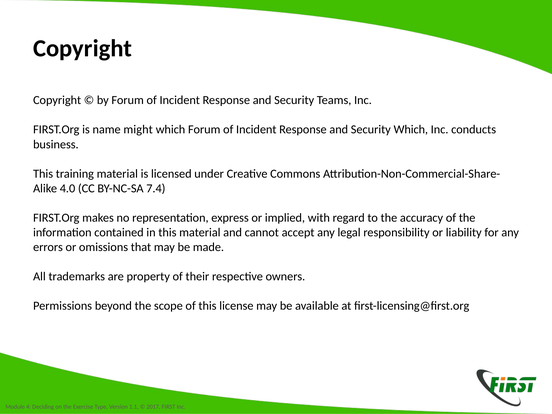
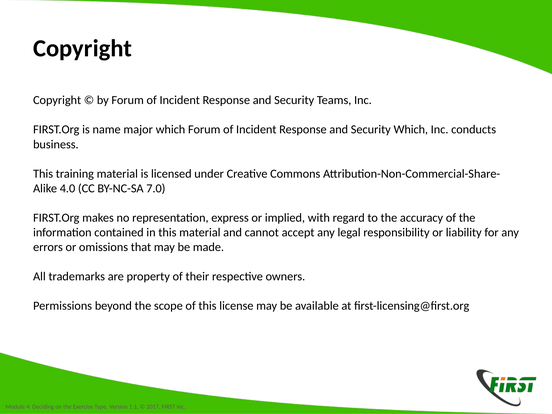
might: might -> major
7.4: 7.4 -> 7.0
